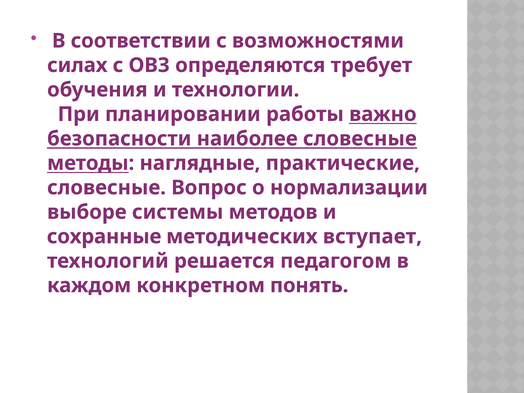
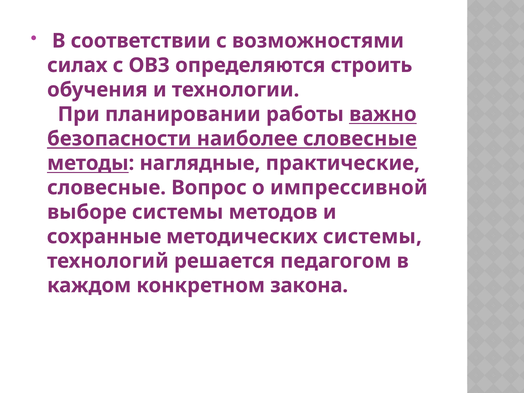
требует: требует -> строить
нормализации: нормализации -> импрессивной
методических вступает: вступает -> системы
понять: понять -> закона
